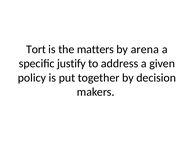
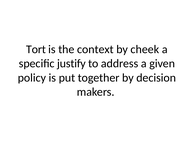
matters: matters -> context
arena: arena -> cheek
